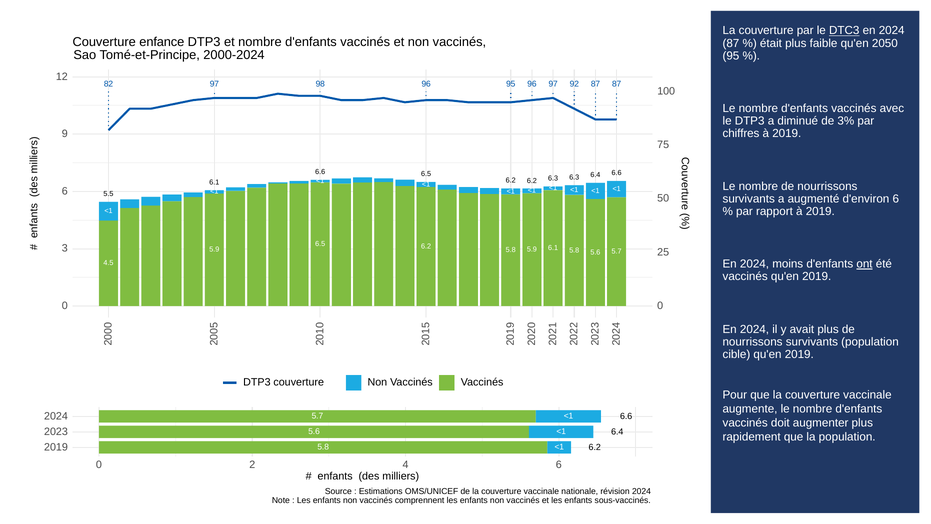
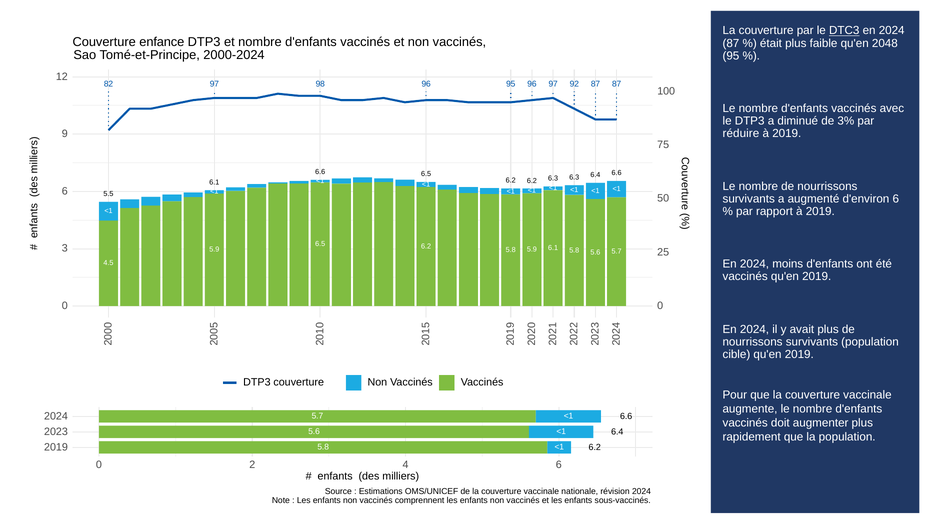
2050: 2050 -> 2048
chiffres: chiffres -> réduire
ont underline: present -> none
